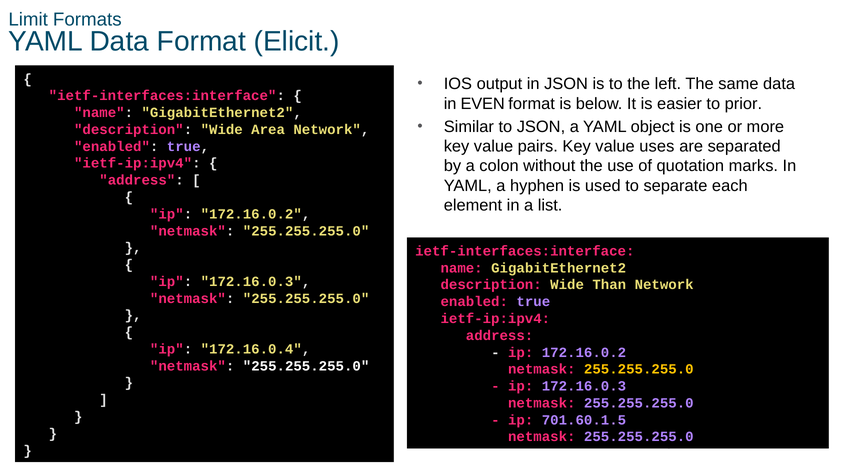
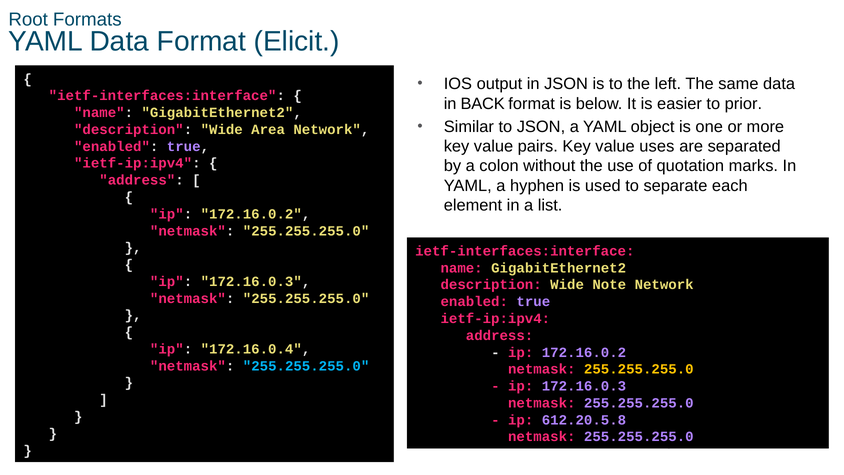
Limit: Limit -> Root
EVEN: EVEN -> BACK
Than: Than -> Note
255.255.255.0 at (306, 366) colour: white -> light blue
701.60.1.5: 701.60.1.5 -> 612.20.5.8
